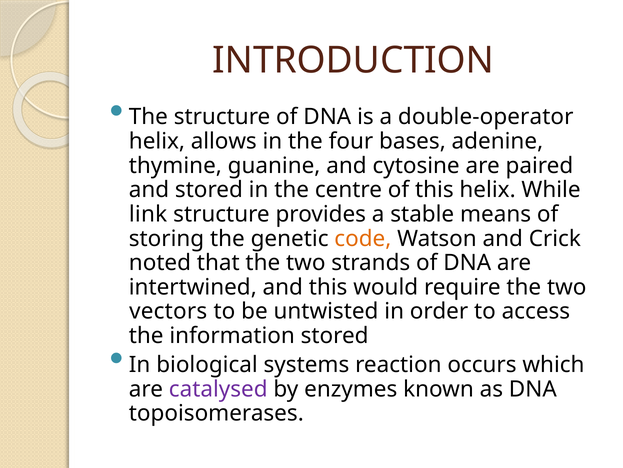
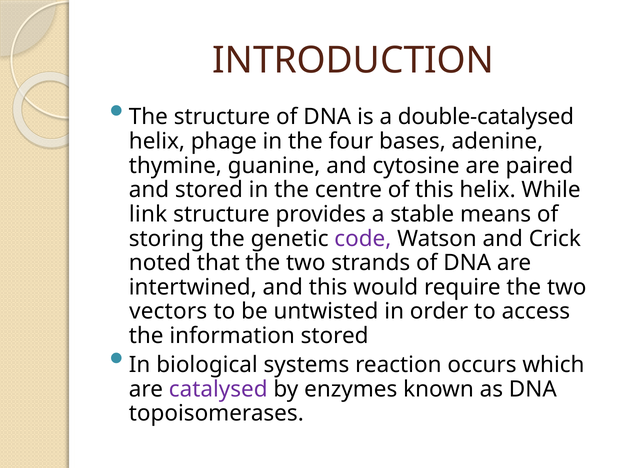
double-operator: double-operator -> double-catalysed
allows: allows -> phage
code colour: orange -> purple
